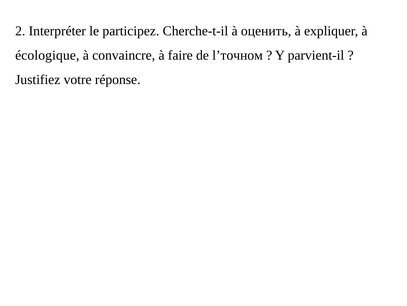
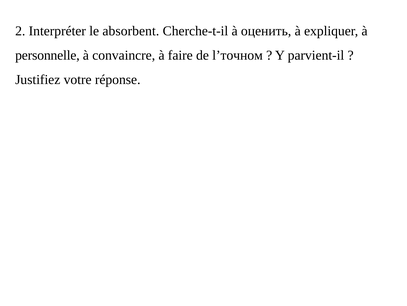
participez: participez -> absorbent
écologique: écologique -> personnelle
